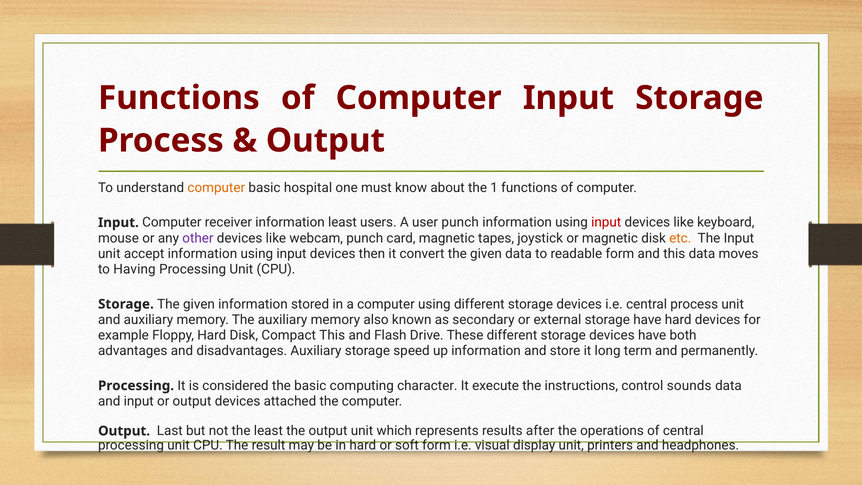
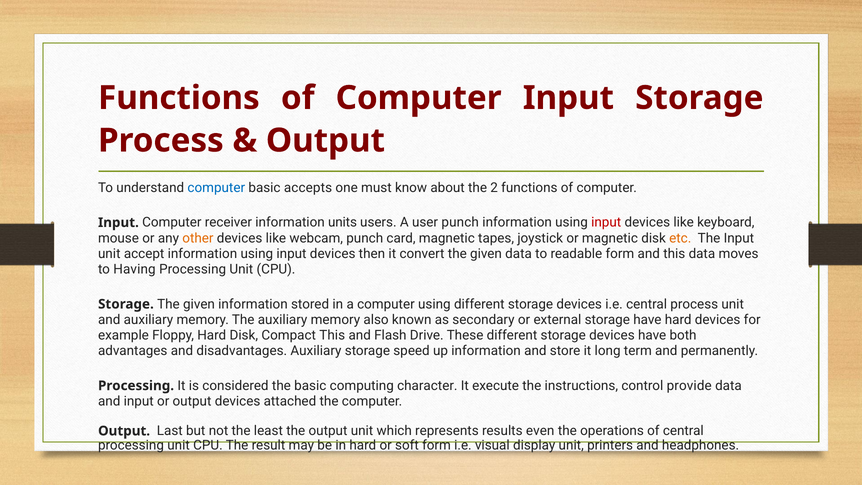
computer at (216, 188) colour: orange -> blue
hospital: hospital -> accepts
1: 1 -> 2
information least: least -> units
other colour: purple -> orange
sounds: sounds -> provide
after: after -> even
